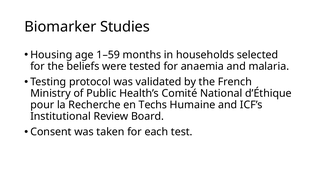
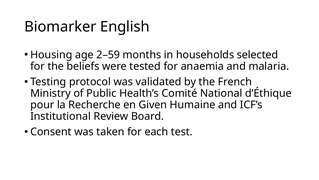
Studies: Studies -> English
1–59: 1–59 -> 2–59
Techs: Techs -> Given
